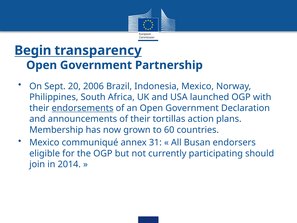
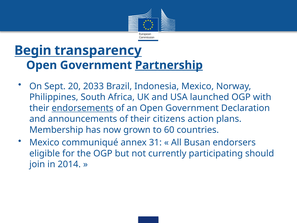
Partnership underline: none -> present
2006: 2006 -> 2033
tortillas: tortillas -> citizens
